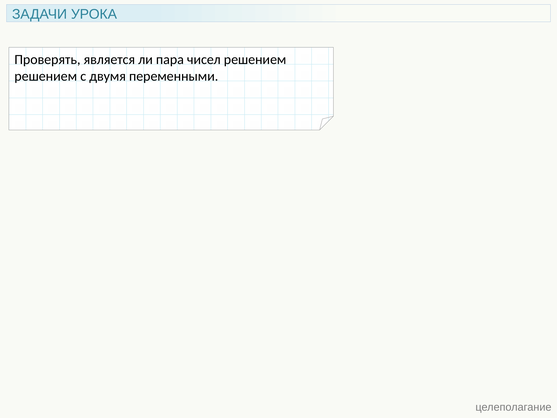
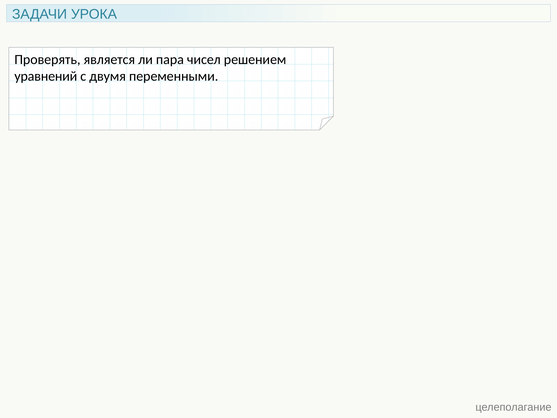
решением at (46, 76): решением -> уравнений
